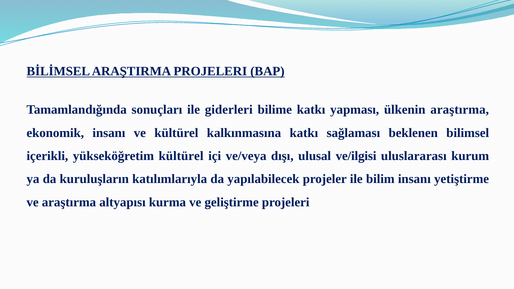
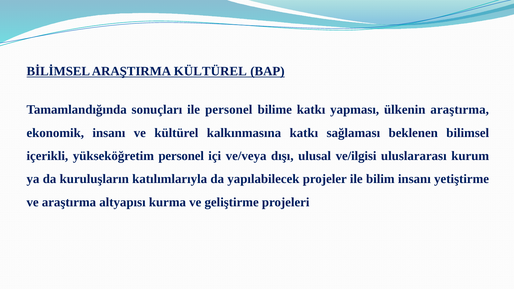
ARAŞTIRMA PROJELERI: PROJELERI -> KÜLTÜREL
ile giderleri: giderleri -> personel
yükseköğretim kültürel: kültürel -> personel
